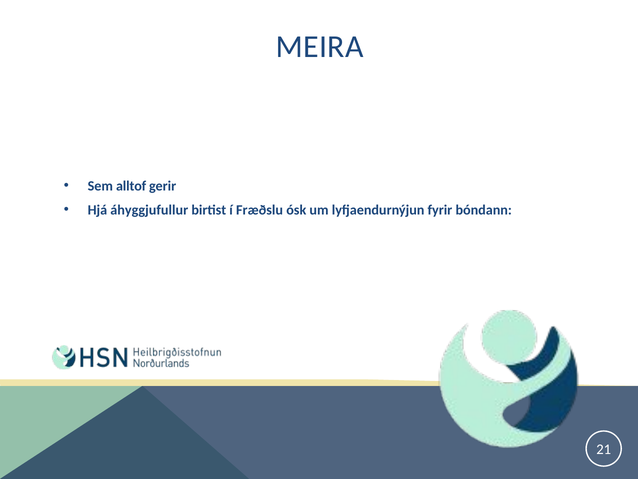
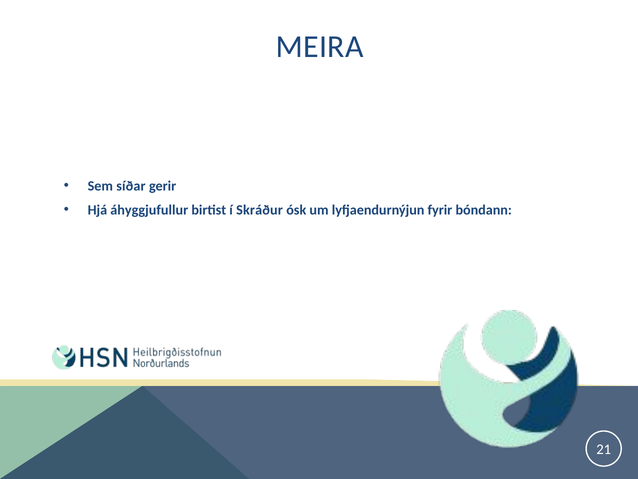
alltof: alltof -> síðar
Fræðslu: Fræðslu -> Skráður
